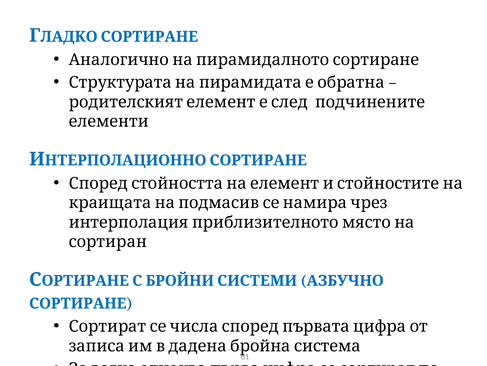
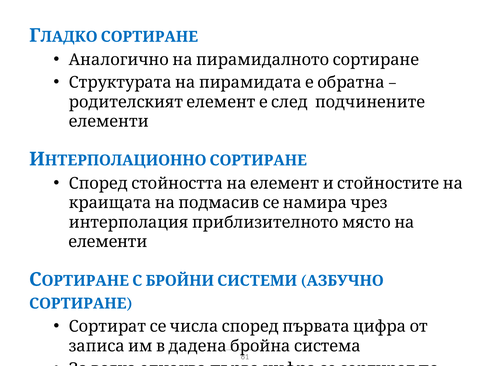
сортиран at (108, 241): сортиран -> елементи
